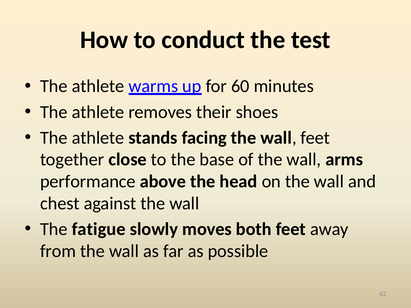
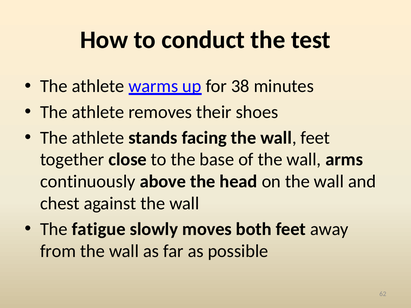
60: 60 -> 38
performance: performance -> continuously
